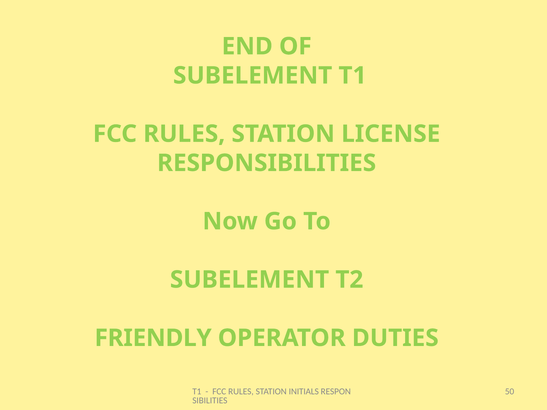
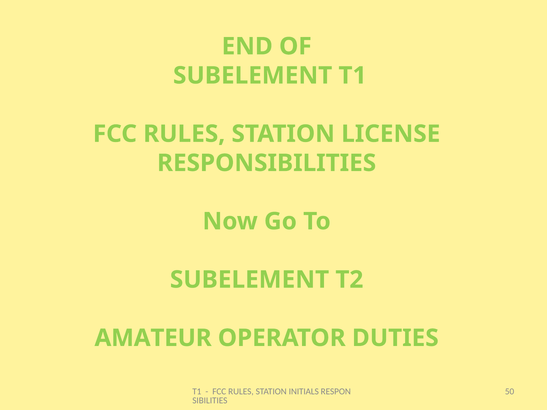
FRIENDLY: FRIENDLY -> AMATEUR
